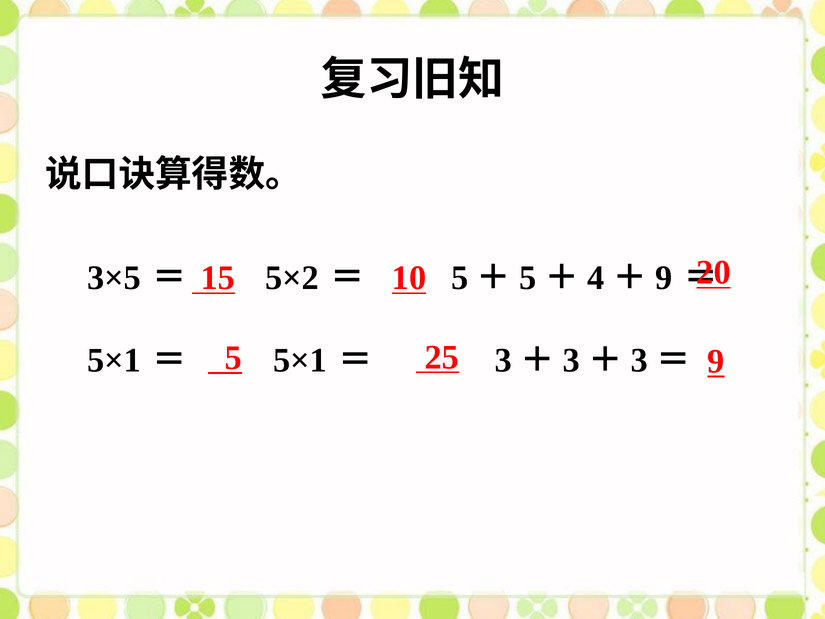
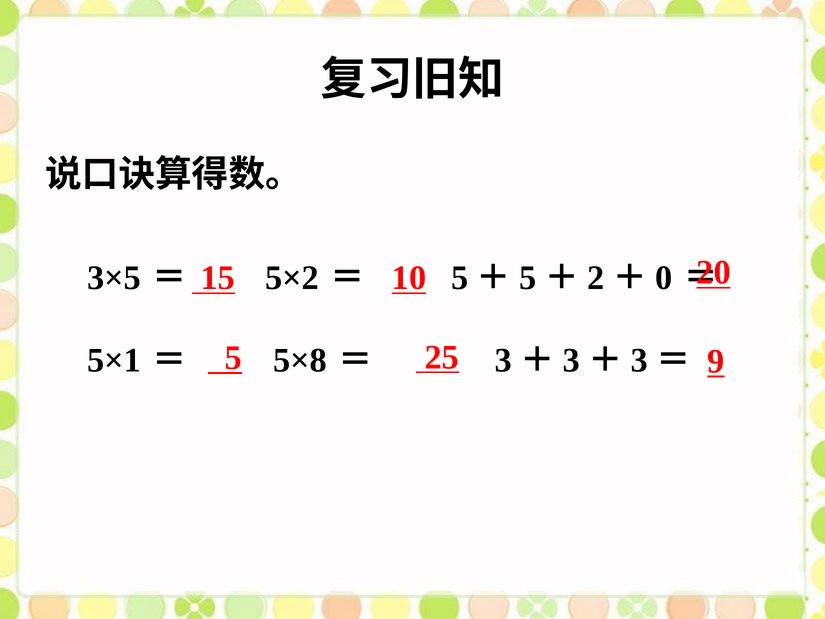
4: 4 -> 2
9 at (664, 278): 9 -> 0
5×1 at (300, 360): 5×1 -> 5×8
